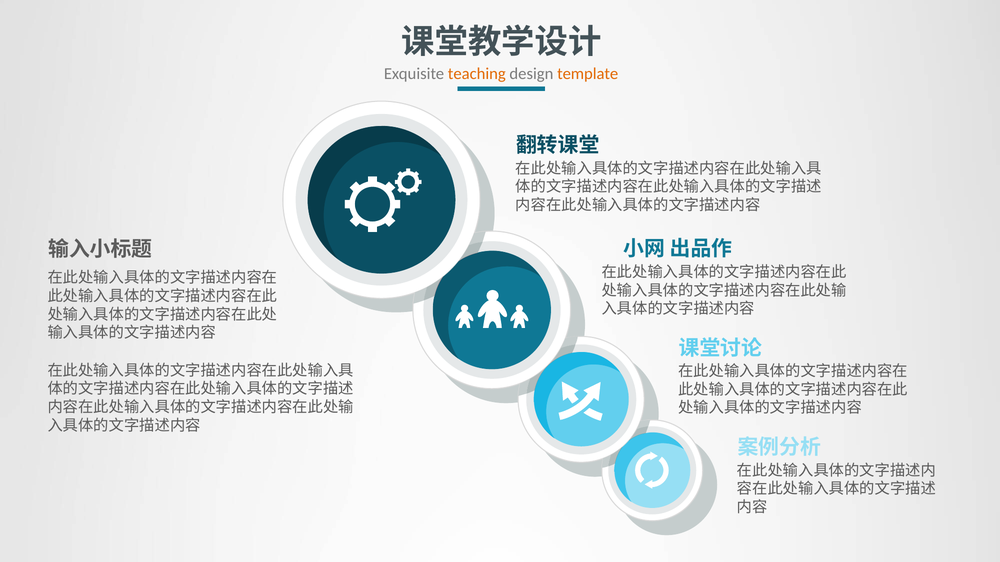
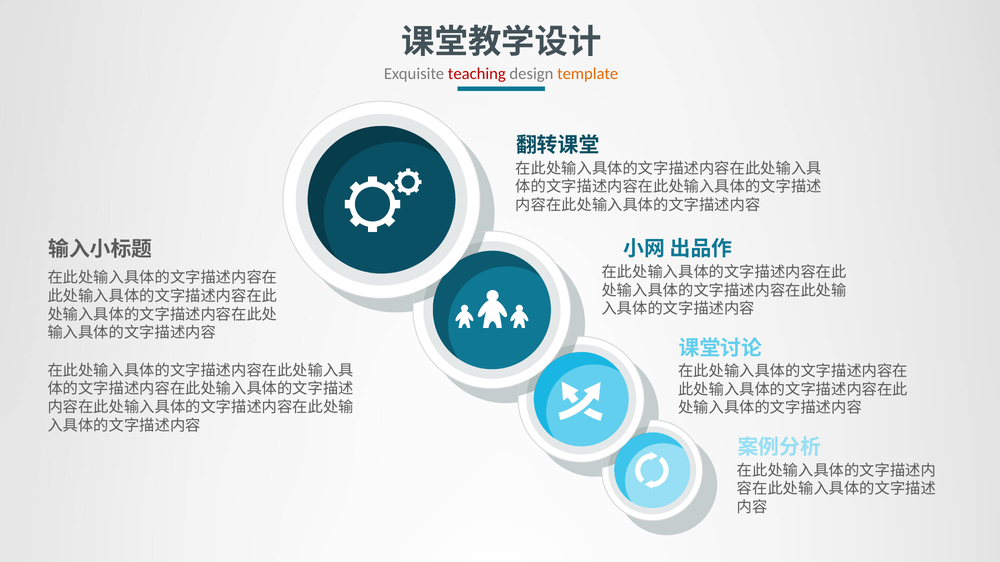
teaching colour: orange -> red
